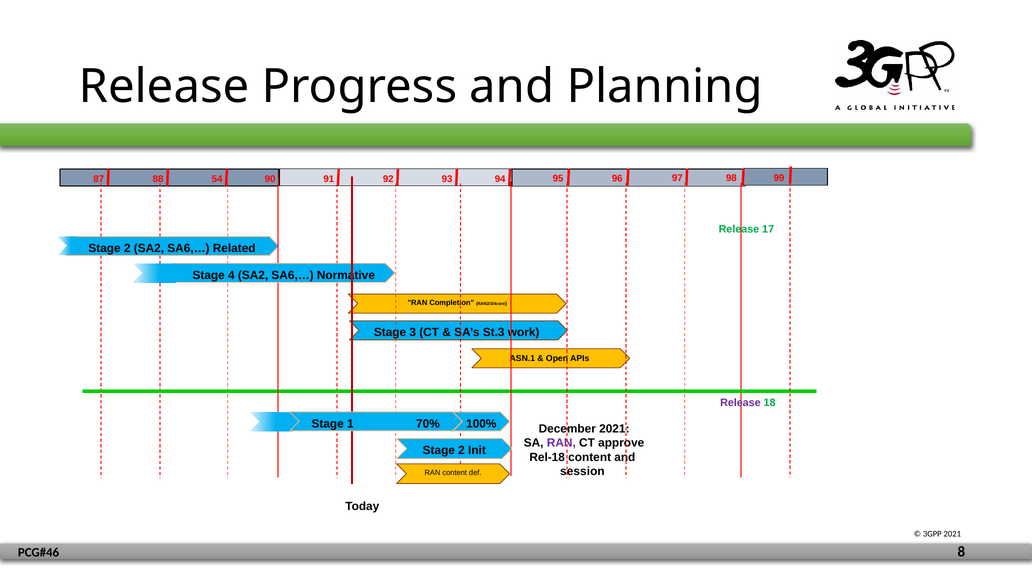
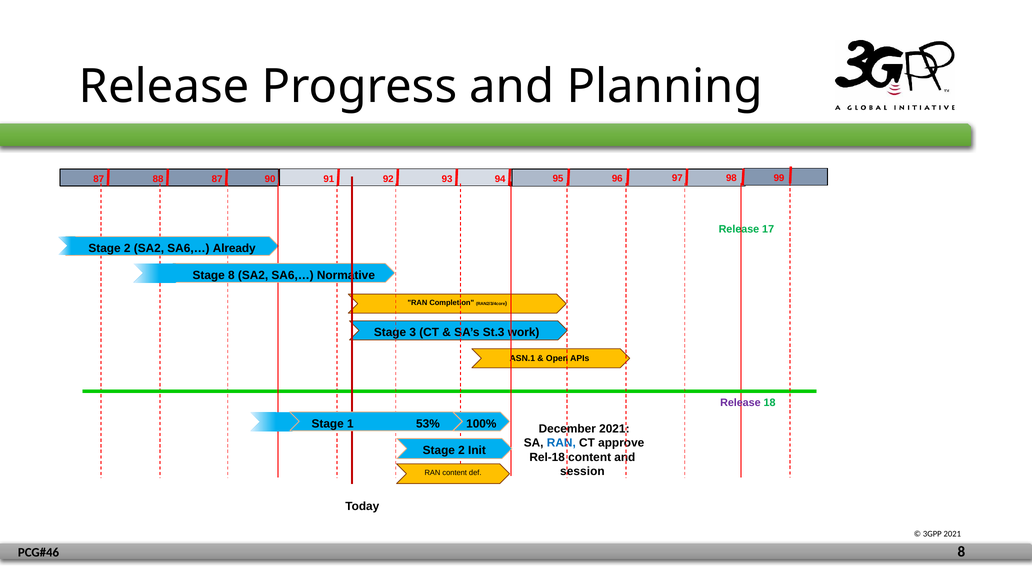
88 54: 54 -> 87
Related: Related -> Already
Stage 4: 4 -> 8
70%: 70% -> 53%
RAN at (561, 443) colour: purple -> blue
